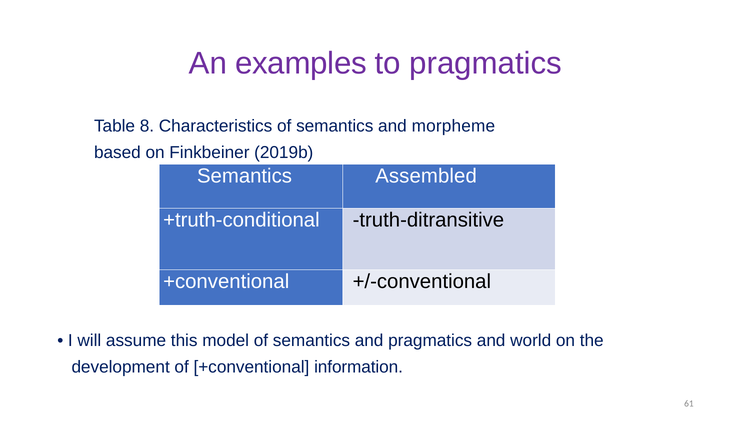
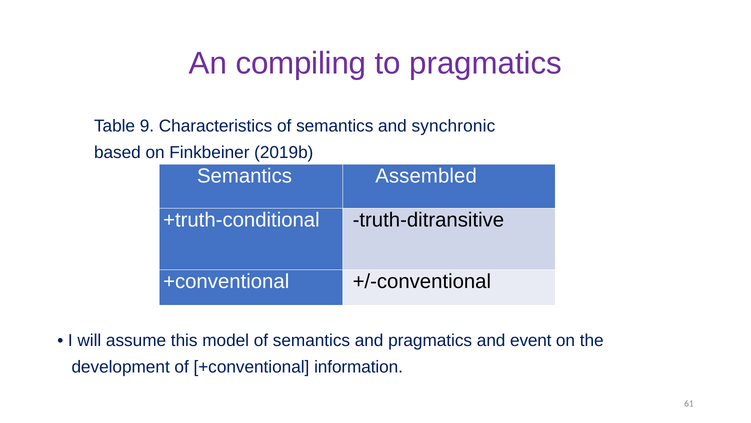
examples: examples -> compiling
8: 8 -> 9
morpheme: morpheme -> synchronic
world: world -> event
